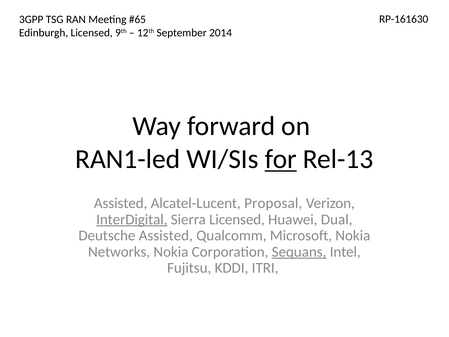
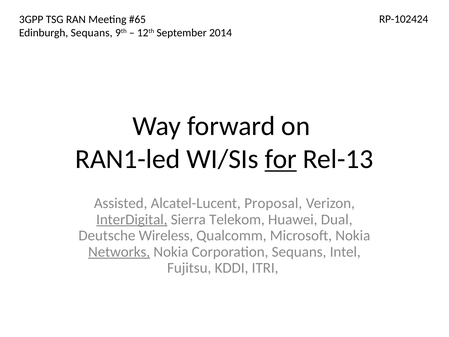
RP-161630: RP-161630 -> RP-102424
Edinburgh Licensed: Licensed -> Sequans
Sierra Licensed: Licensed -> Telekom
Deutsche Assisted: Assisted -> Wireless
Networks underline: none -> present
Sequans at (299, 252) underline: present -> none
